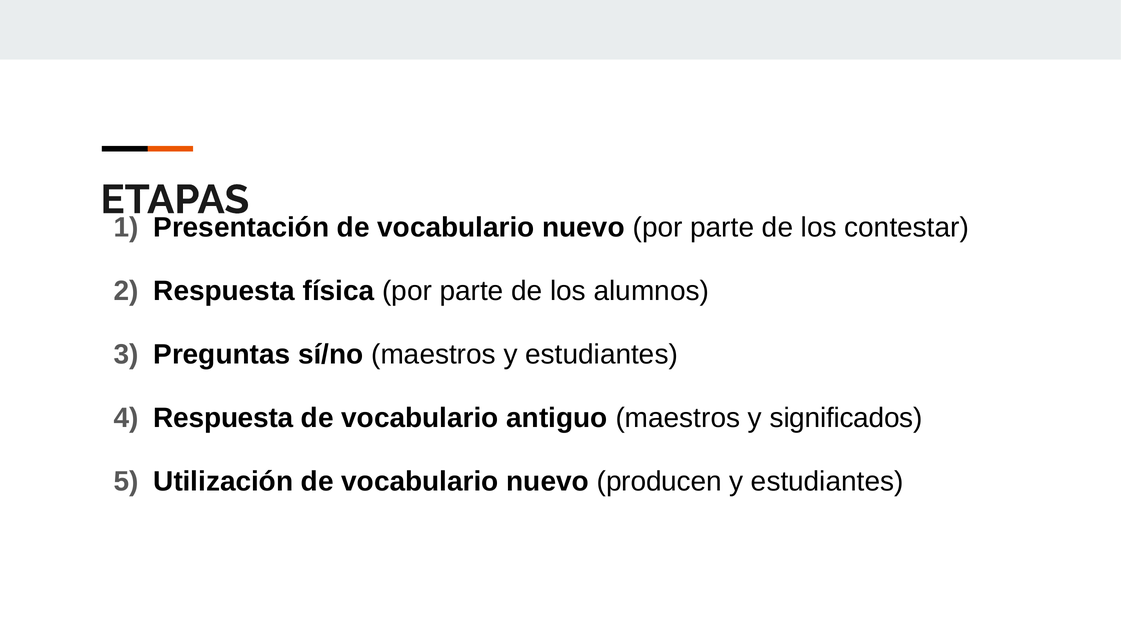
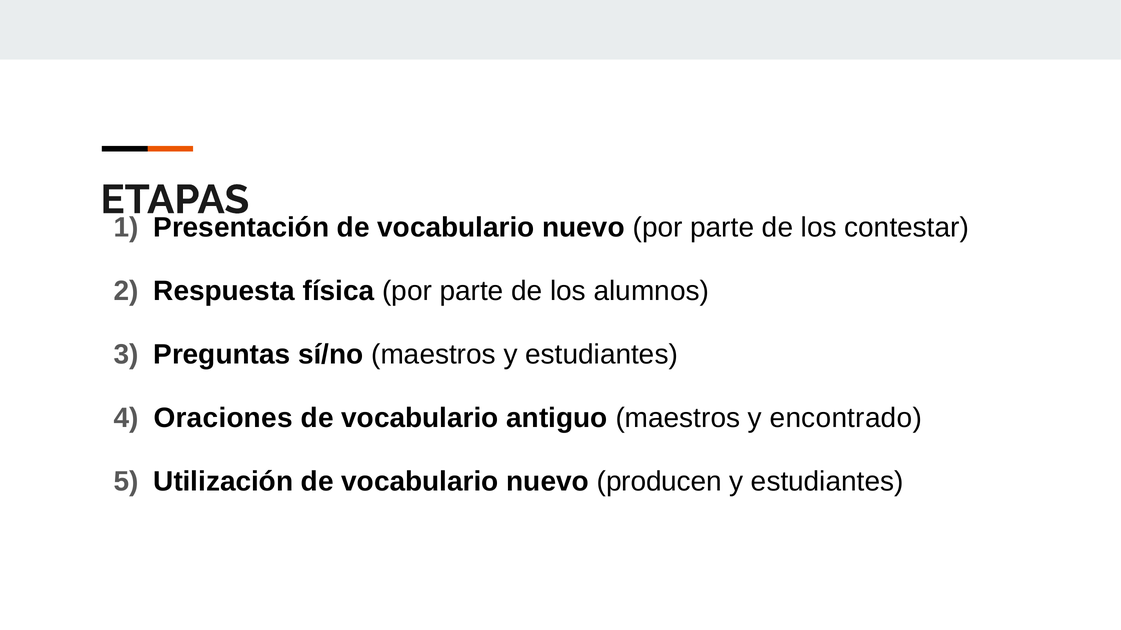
Respuesta at (223, 418): Respuesta -> Oraciones
significados: significados -> encontrado
